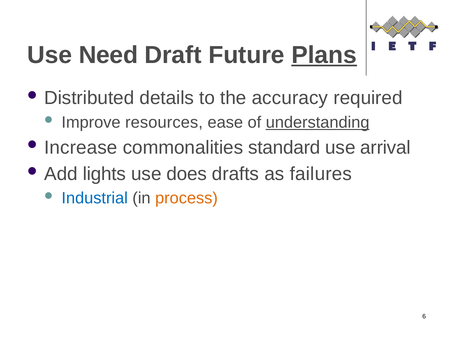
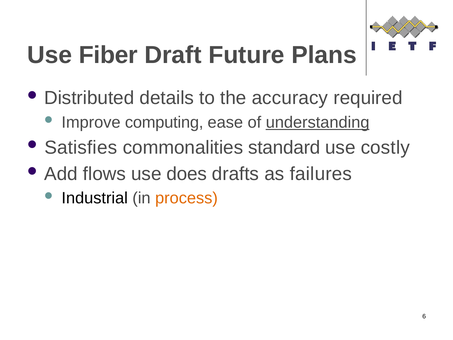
Need: Need -> Fiber
Plans underline: present -> none
resources: resources -> computing
Increase: Increase -> Satisfies
arrival: arrival -> costly
lights: lights -> flows
Industrial colour: blue -> black
